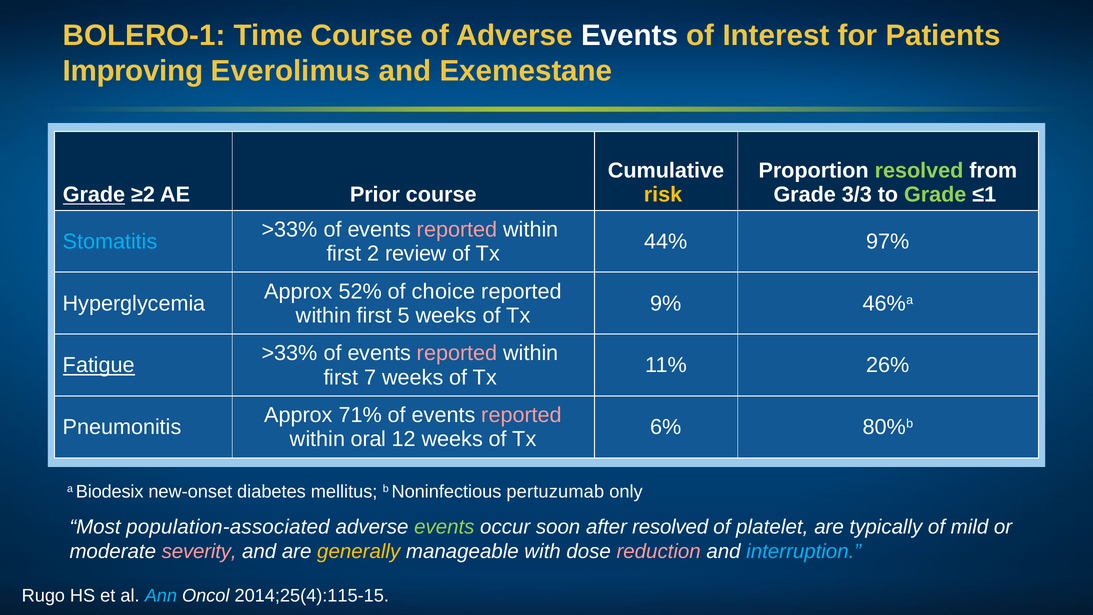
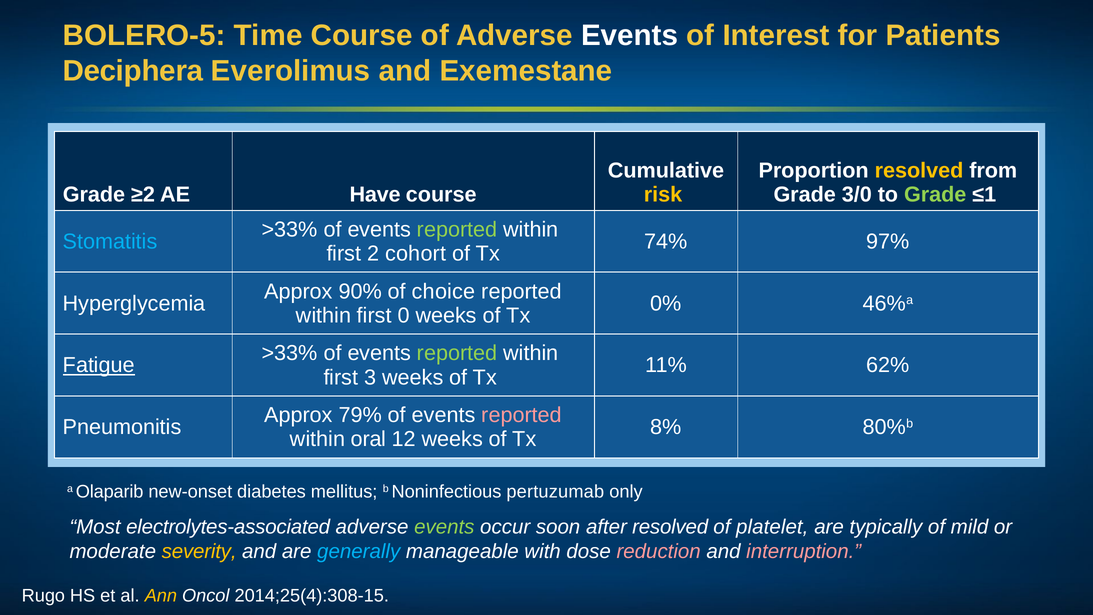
BOLERO-1: BOLERO-1 -> BOLERO-5
Improving: Improving -> Deciphera
resolved at (919, 170) colour: light green -> yellow
Grade at (94, 195) underline: present -> none
Prior: Prior -> Have
3/3: 3/3 -> 3/0
reported at (457, 230) colour: pink -> light green
44%: 44% -> 74%
review: review -> cohort
52%: 52% -> 90%
9%: 9% -> 0%
5: 5 -> 0
reported at (457, 353) colour: pink -> light green
26%: 26% -> 62%
7: 7 -> 3
71%: 71% -> 79%
6%: 6% -> 8%
Biodesix: Biodesix -> Olaparib
population-associated: population-associated -> electrolytes-associated
severity colour: pink -> yellow
generally colour: yellow -> light blue
interruption colour: light blue -> pink
Ann colour: light blue -> yellow
2014;25(4):115-15: 2014;25(4):115-15 -> 2014;25(4):308-15
